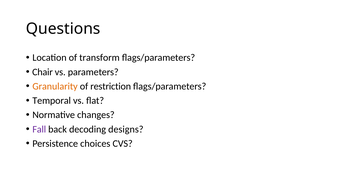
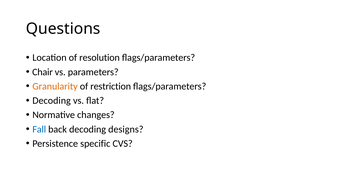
transform: transform -> resolution
Temporal at (52, 101): Temporal -> Decoding
Fall colour: purple -> blue
choices: choices -> specific
